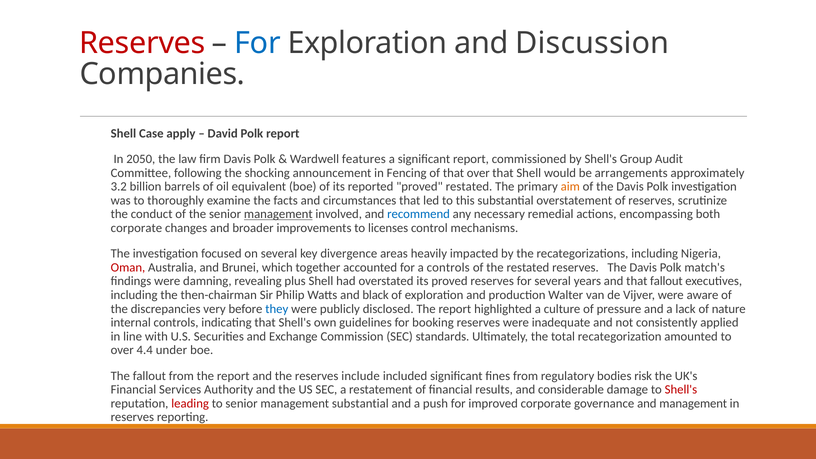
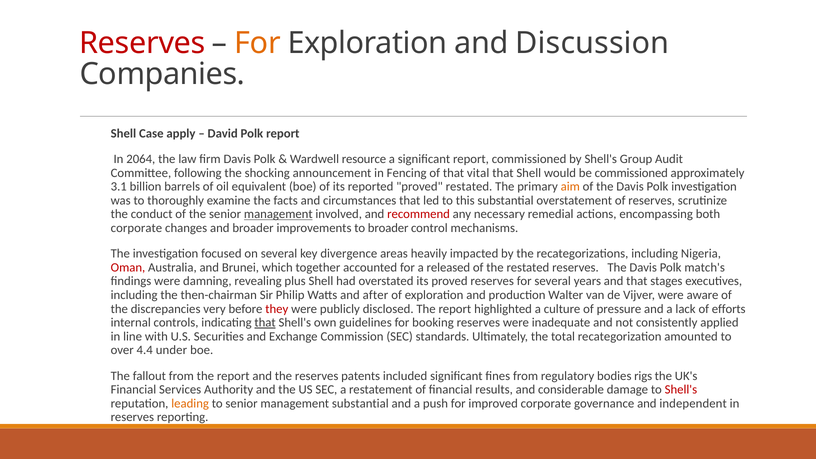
For at (258, 43) colour: blue -> orange
2050: 2050 -> 2064
features: features -> resource
that over: over -> vital
be arrangements: arrangements -> commissioned
3.2: 3.2 -> 3.1
recommend colour: blue -> red
to licenses: licenses -> broader
a controls: controls -> released
that fallout: fallout -> stages
black: black -> after
they colour: blue -> red
nature: nature -> efforts
that at (265, 323) underline: none -> present
include: include -> patents
risk: risk -> rigs
leading colour: red -> orange
and management: management -> independent
